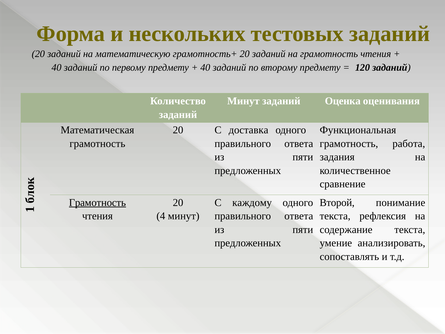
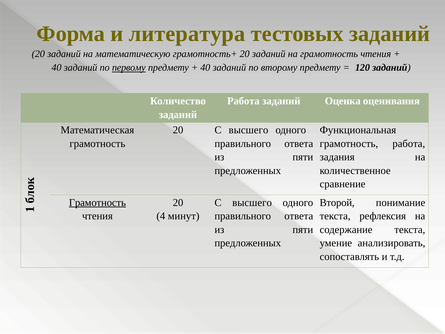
нескольких: нескольких -> литература
первому underline: none -> present
Минут at (243, 101): Минут -> Работа
20 С доставка: доставка -> высшего
каждому at (252, 202): каждому -> высшего
